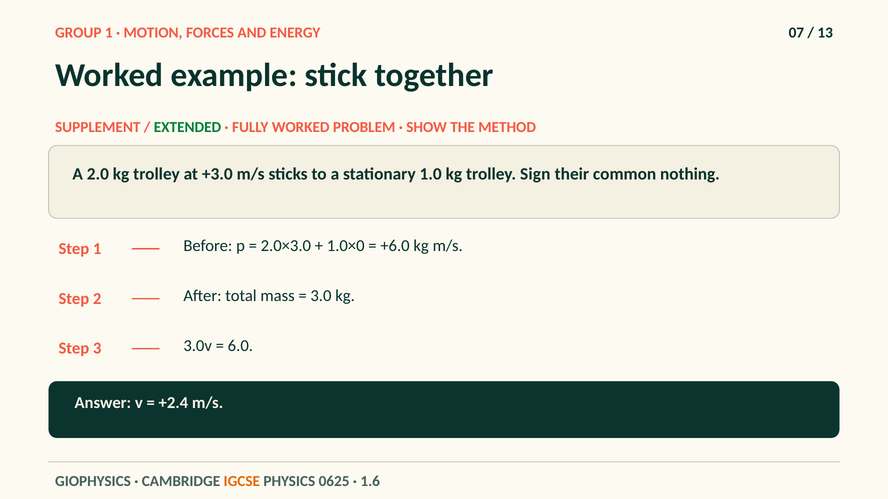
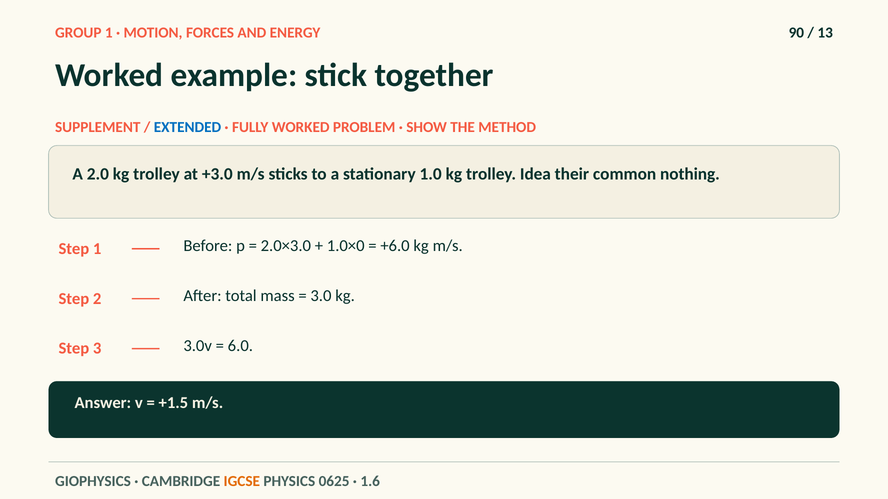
07: 07 -> 90
EXTENDED colour: green -> blue
Sign: Sign -> Idea
+2.4: +2.4 -> +1.5
